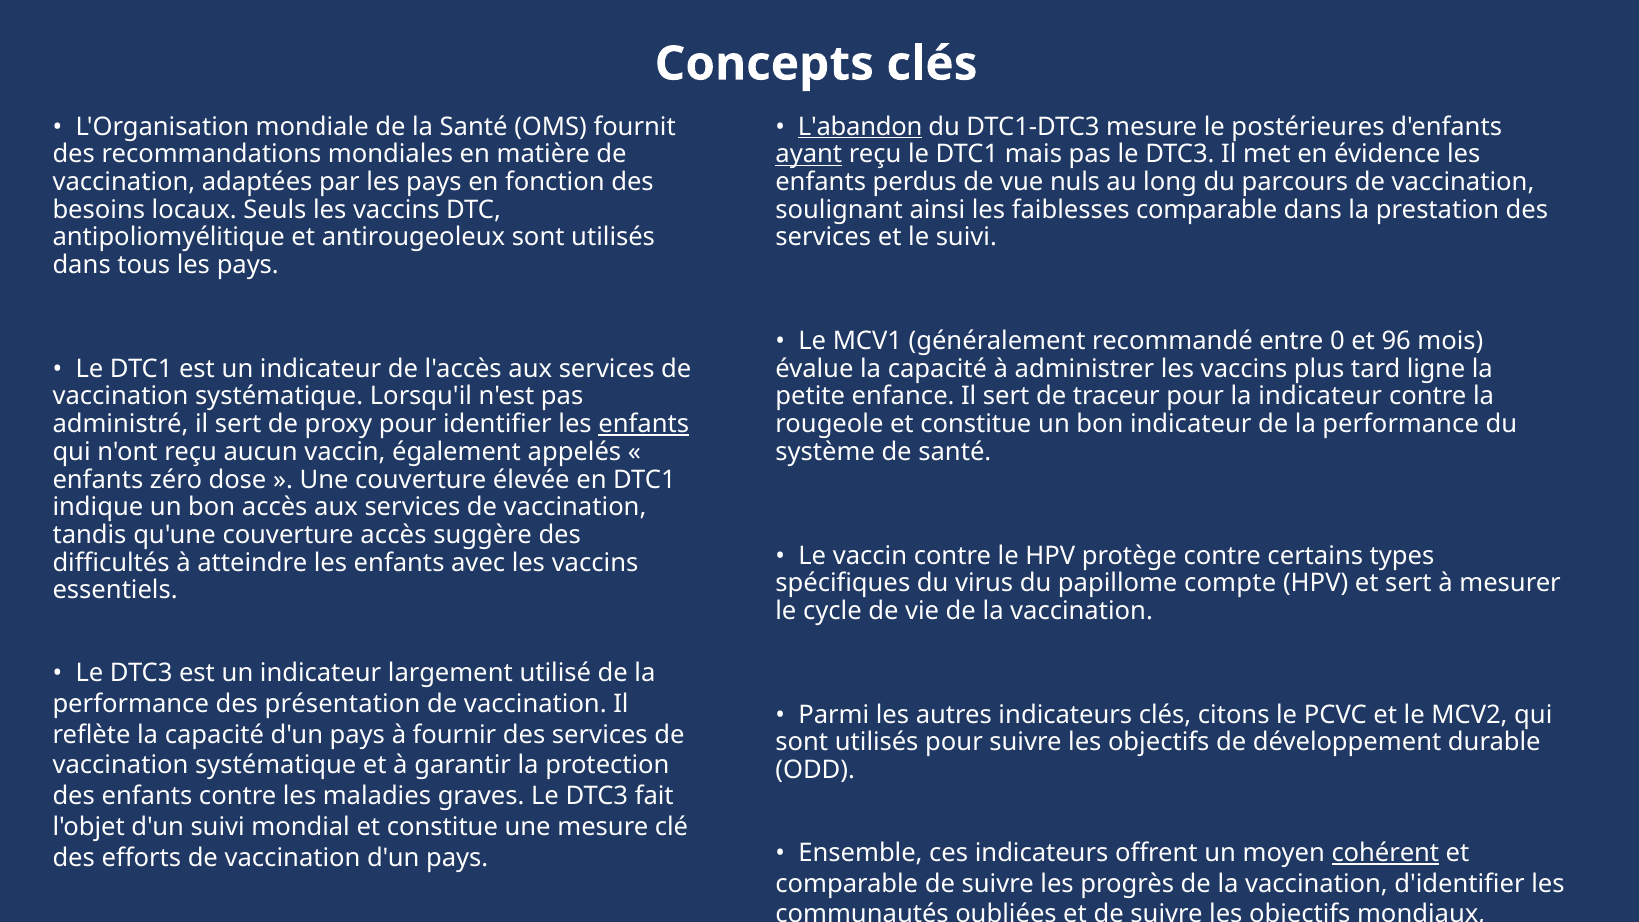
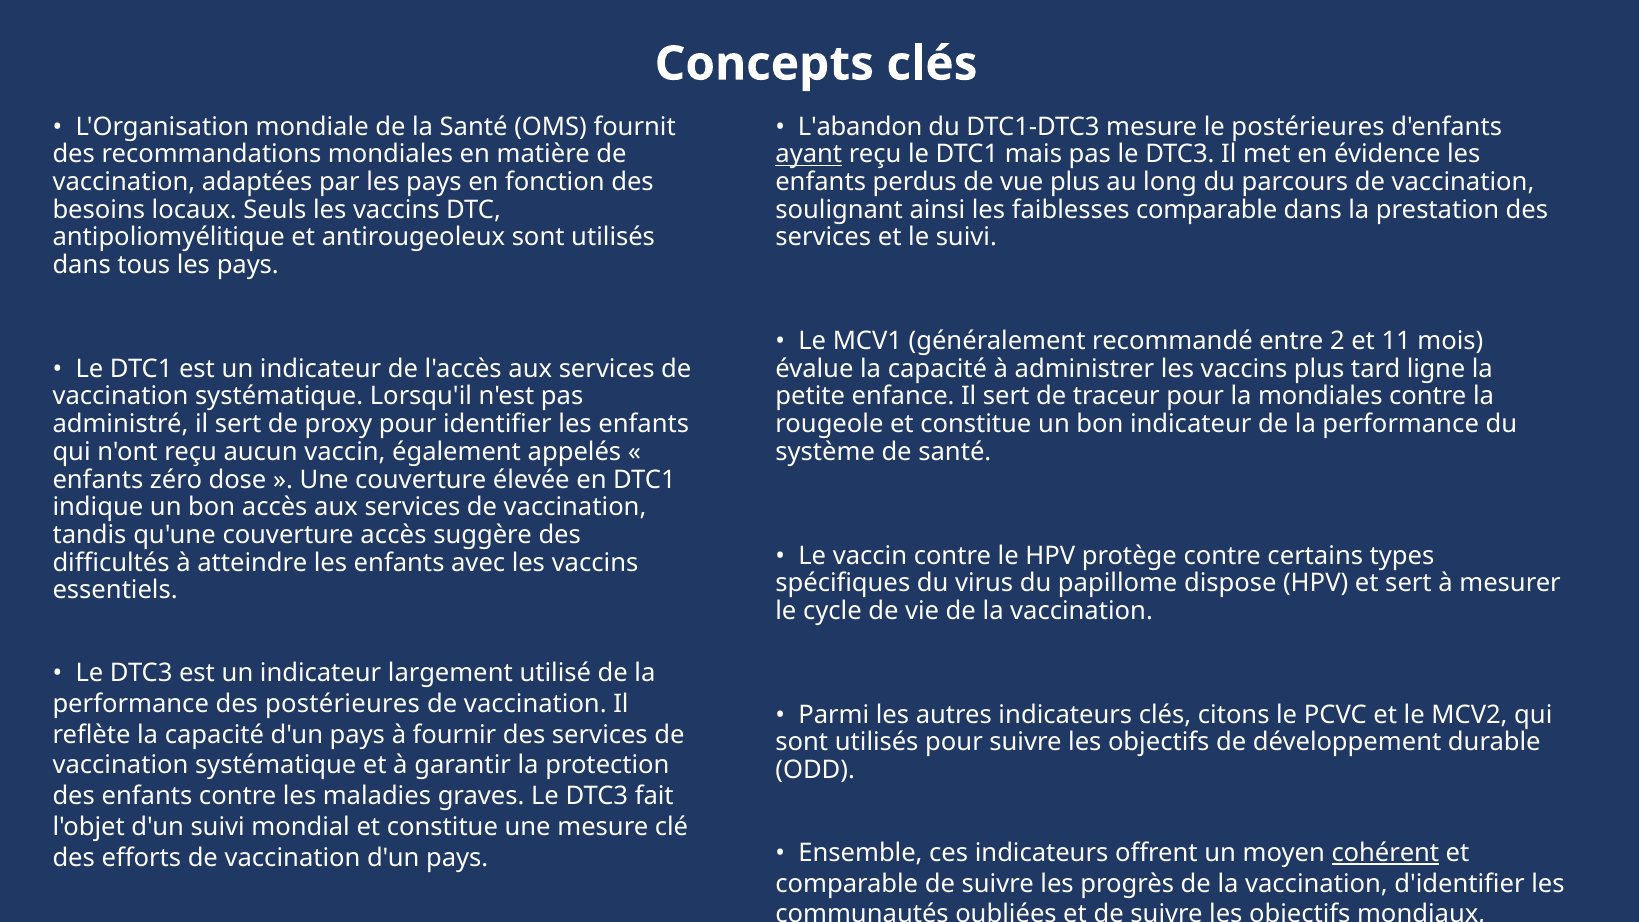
L'abandon underline: present -> none
vue nuls: nuls -> plus
0: 0 -> 2
96: 96 -> 11
la indicateur: indicateur -> mondiales
enfants at (644, 424) underline: present -> none
compte: compte -> dispose
des présentation: présentation -> postérieures
